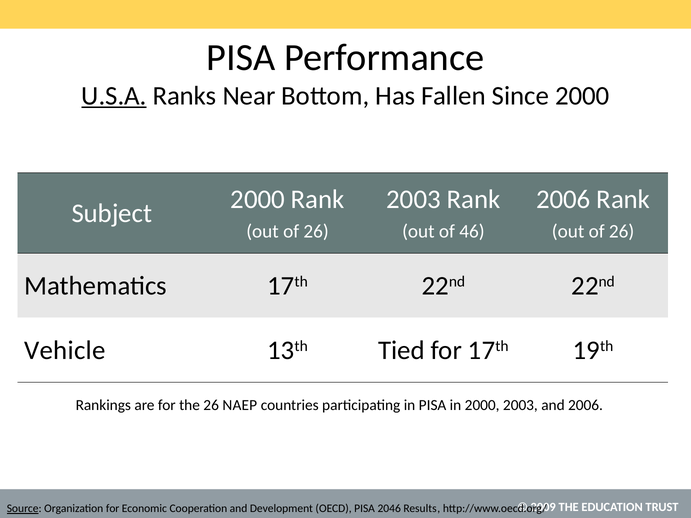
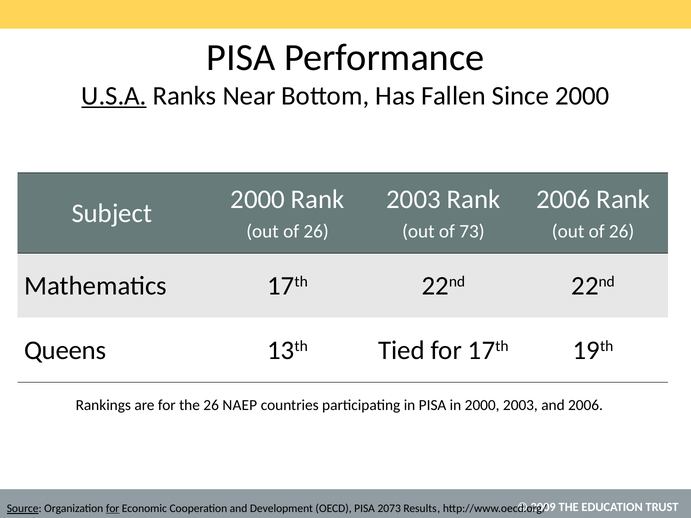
46: 46 -> 73
Vehicle: Vehicle -> Queens
for at (113, 509) underline: none -> present
2046: 2046 -> 2073
